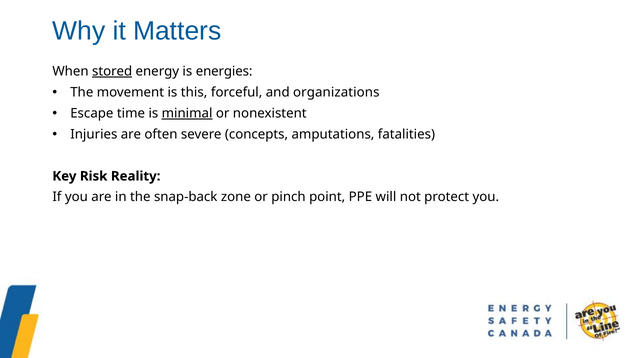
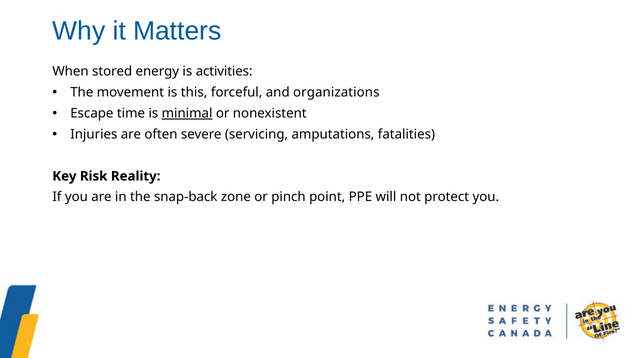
stored underline: present -> none
energies: energies -> activities
concepts: concepts -> servicing
